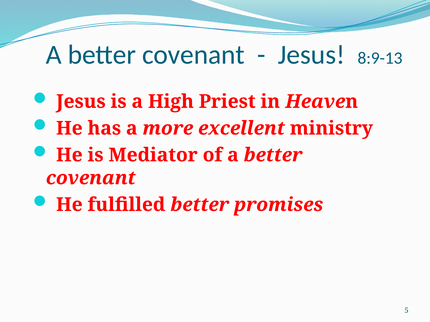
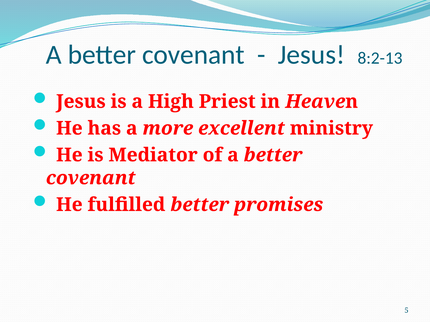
8:9-13: 8:9-13 -> 8:2-13
